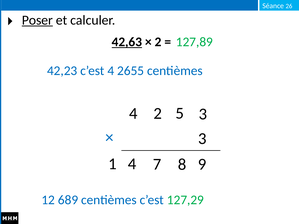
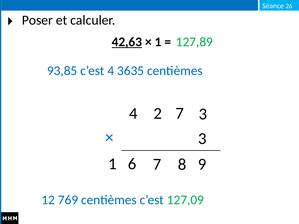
Poser underline: present -> none
2 at (158, 42): 2 -> 1
42,23: 42,23 -> 93,85
2655: 2655 -> 3635
2 5: 5 -> 7
1 4: 4 -> 6
689: 689 -> 769
127,29: 127,29 -> 127,09
